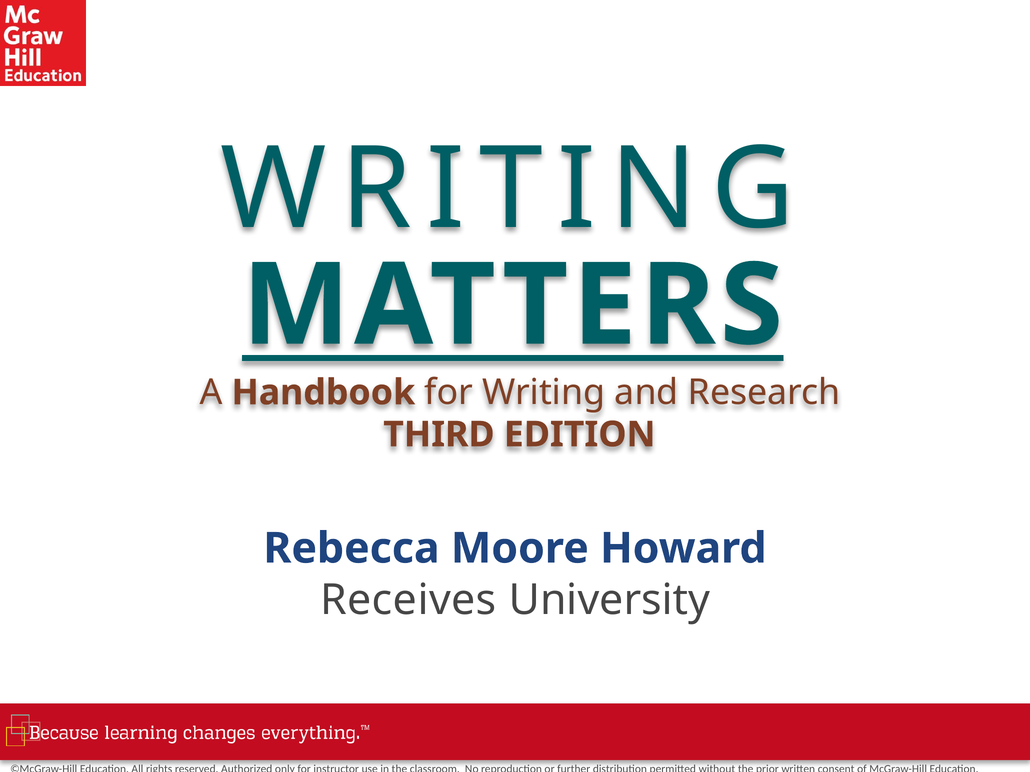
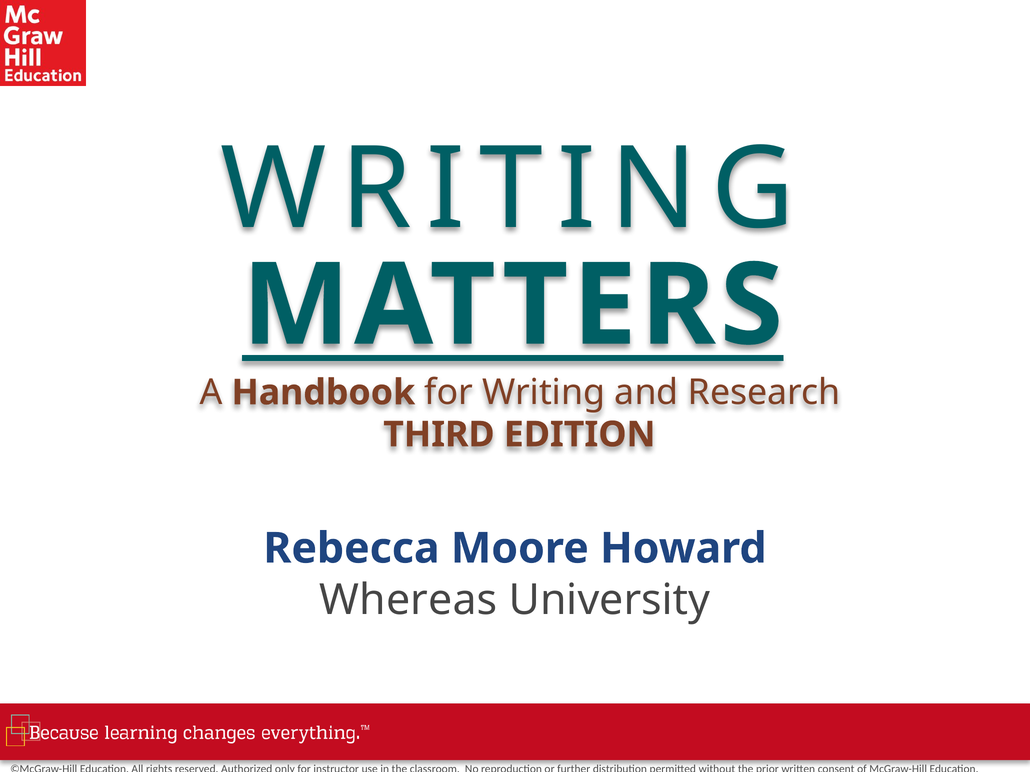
Receives: Receives -> Whereas
